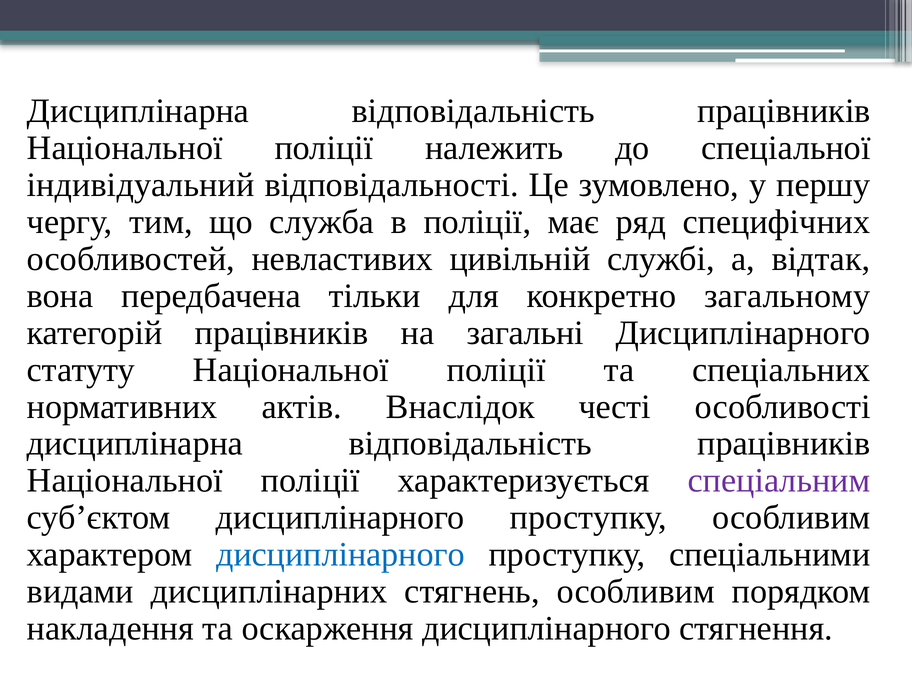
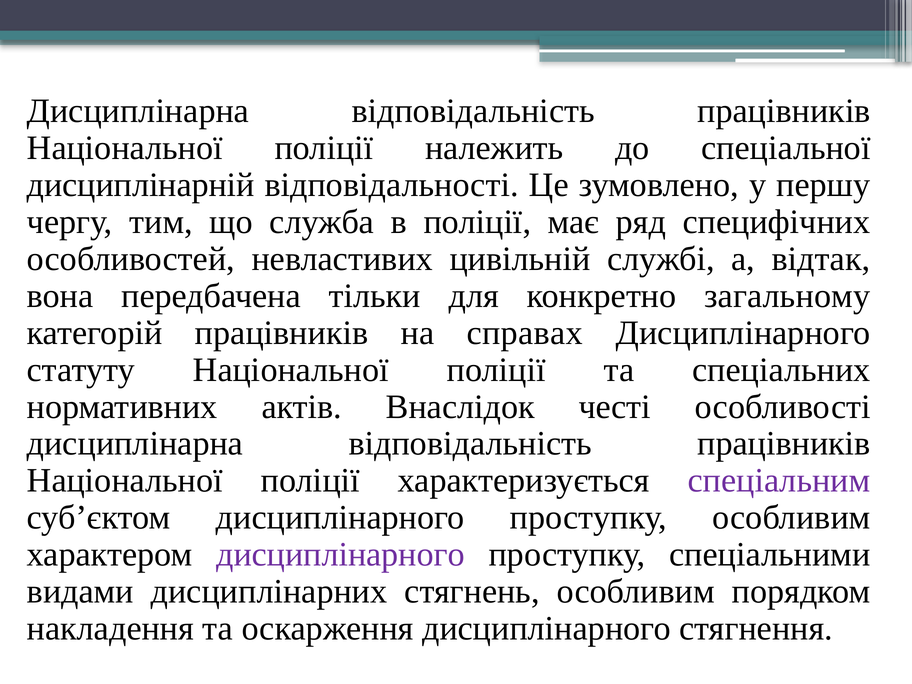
індивідуальний: індивідуальний -> дисциплінарній
загальні: загальні -> справах
дисциплінарного at (341, 555) colour: blue -> purple
